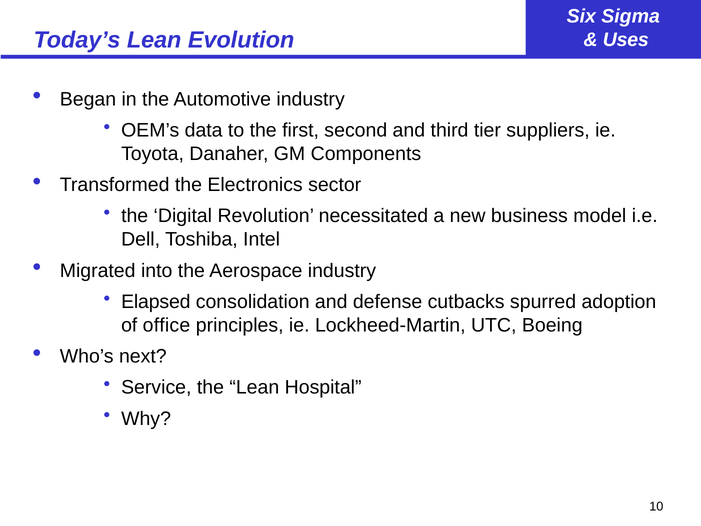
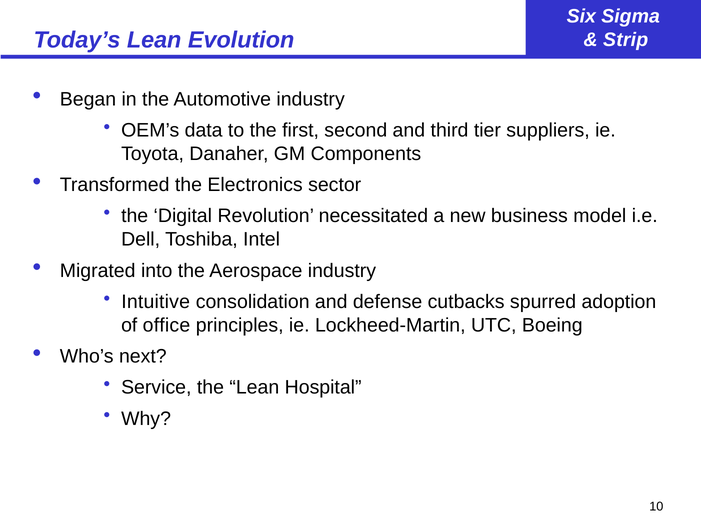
Uses: Uses -> Strip
Elapsed: Elapsed -> Intuitive
